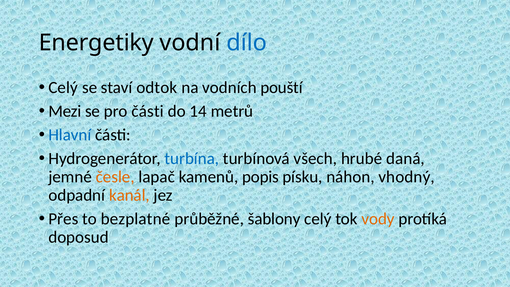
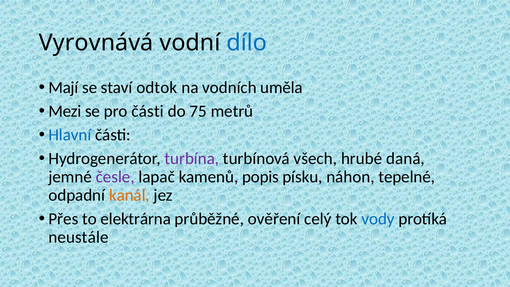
Energetiky: Energetiky -> Vyrovnává
Celý at (63, 87): Celý -> Mají
pouští: pouští -> uměla
14: 14 -> 75
turbína colour: blue -> purple
česle colour: orange -> purple
vhodný: vhodný -> tepelné
bezplatné: bezplatné -> elektrárna
šablony: šablony -> ověření
vody colour: orange -> blue
doposud: doposud -> neustále
